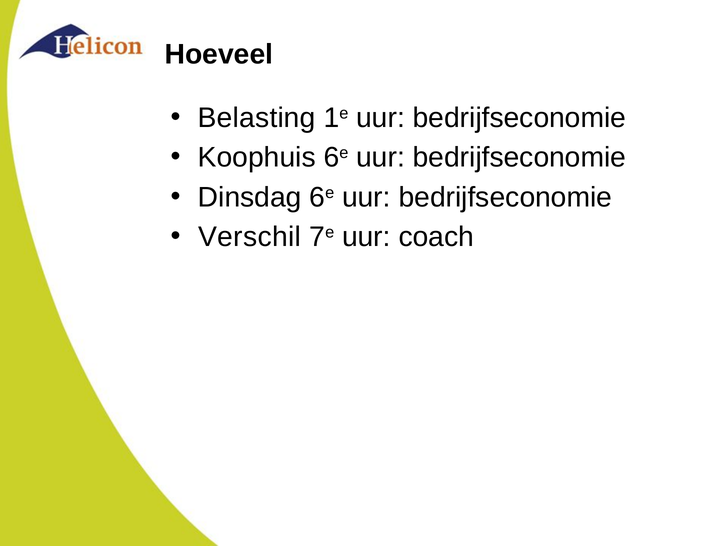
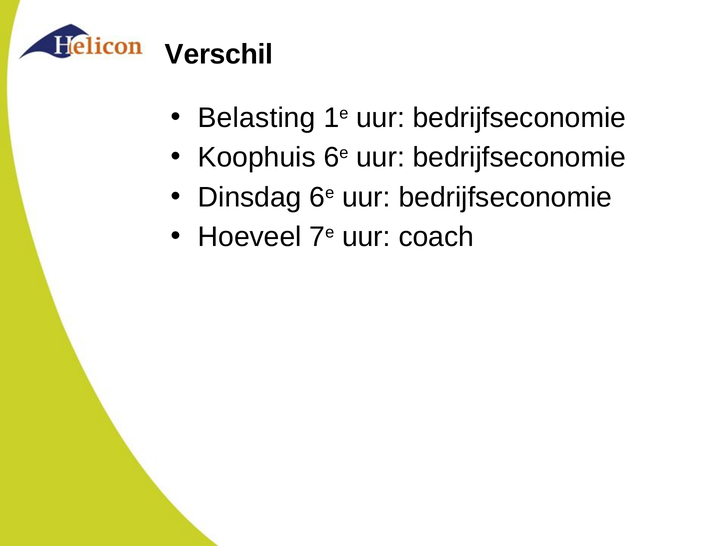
Hoeveel: Hoeveel -> Verschil
Verschil: Verschil -> Hoeveel
